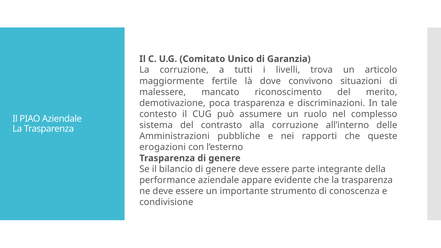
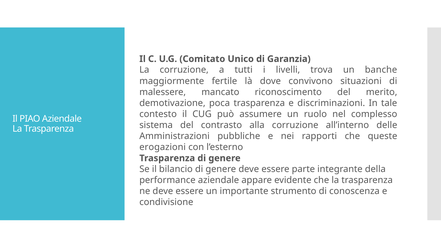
articolo: articolo -> banche
